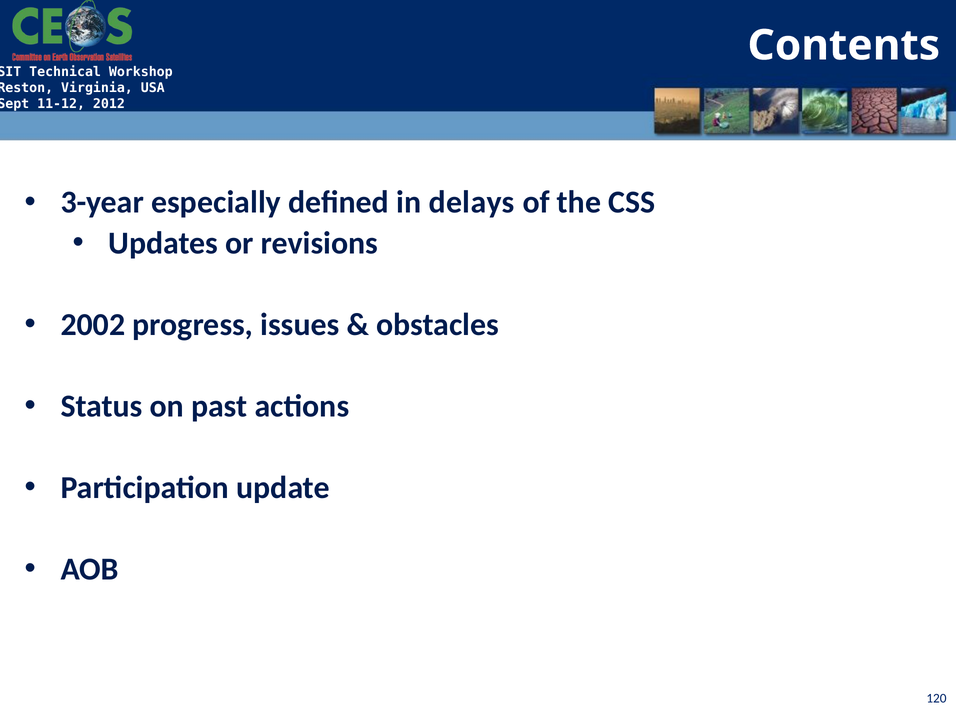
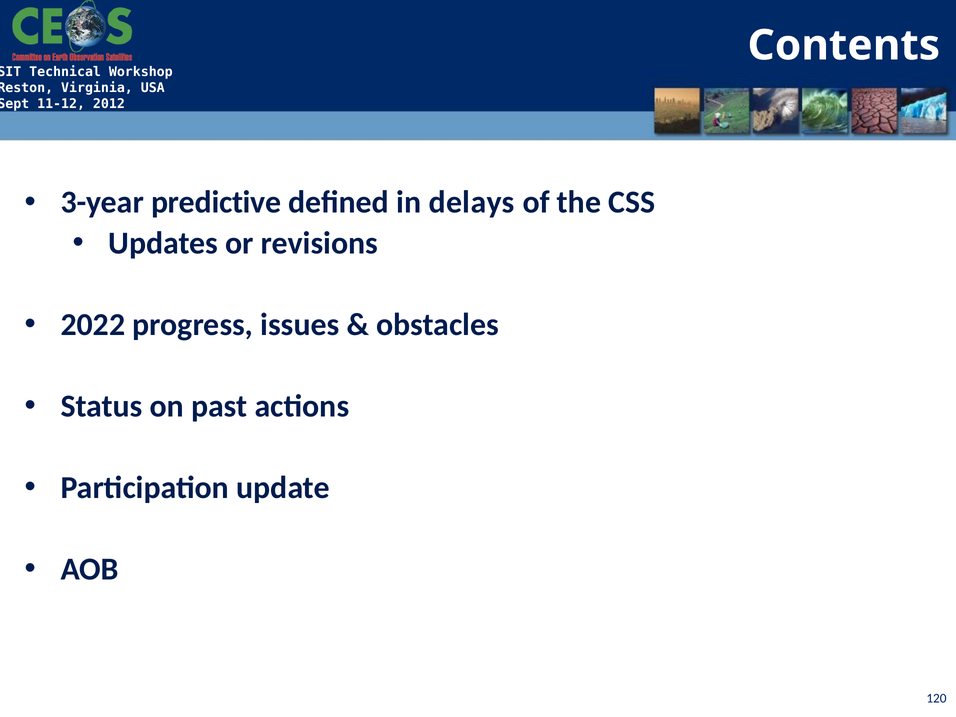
especially: especially -> predictive
2002: 2002 -> 2022
